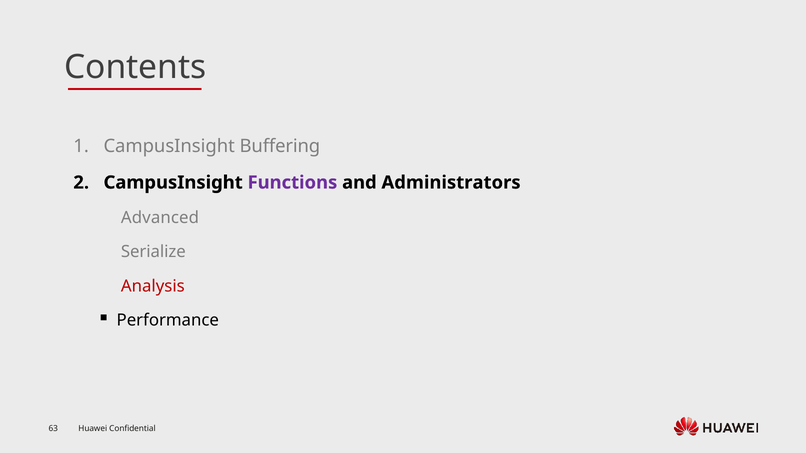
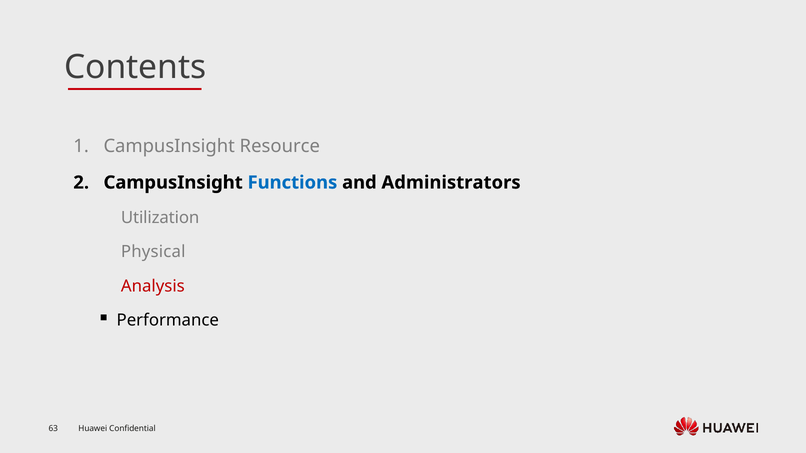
Buffering: Buffering -> Resource
Functions colour: purple -> blue
Advanced: Advanced -> Utilization
Serialize: Serialize -> Physical
